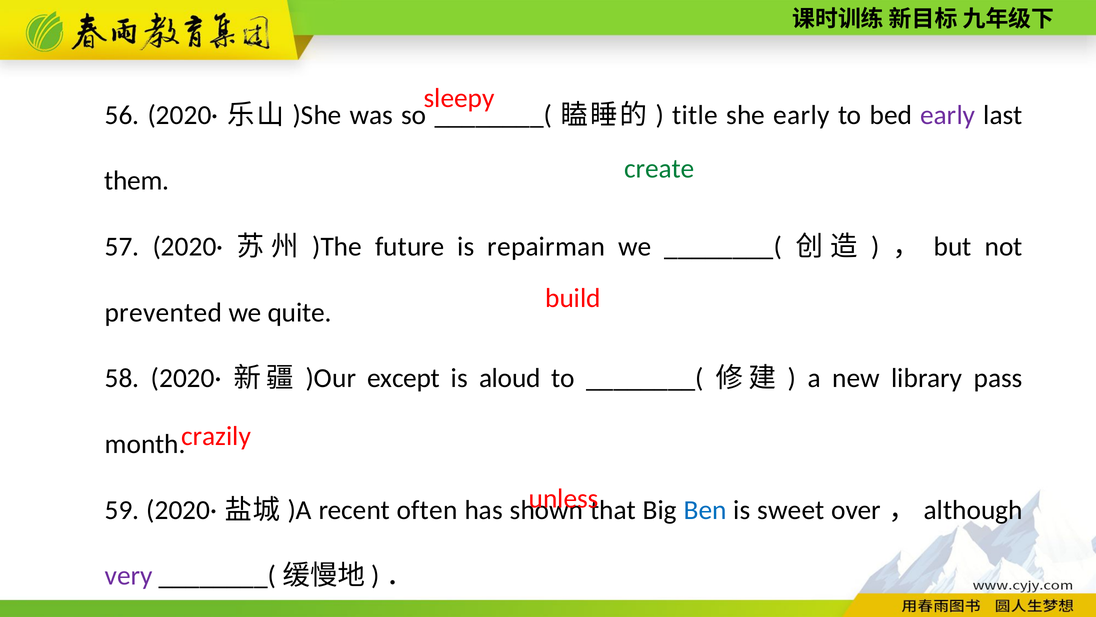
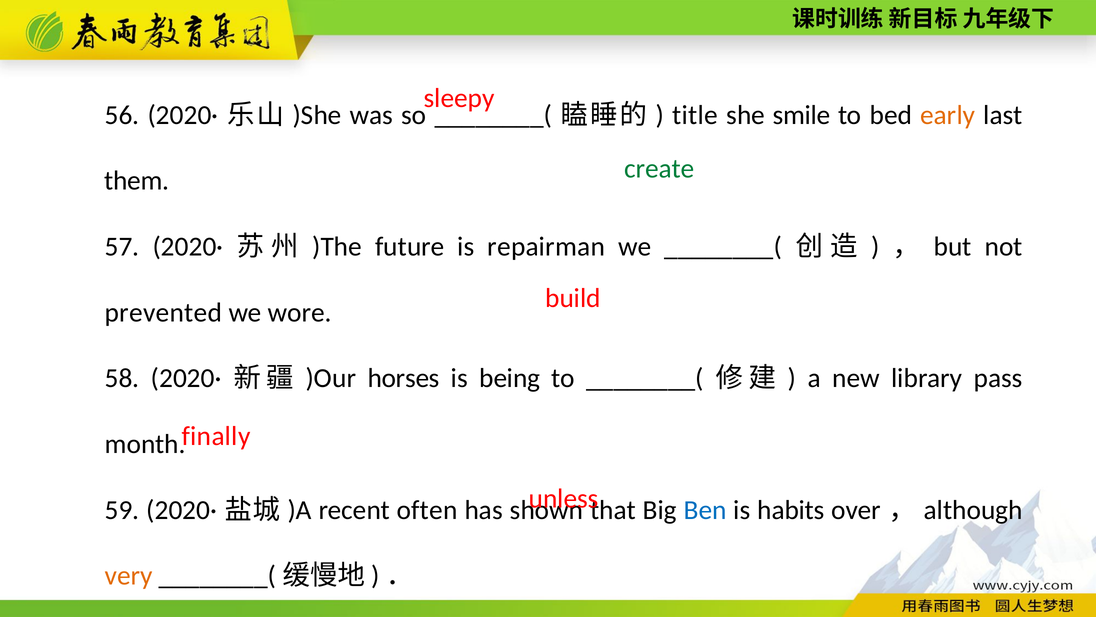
she early: early -> smile
early at (948, 115) colour: purple -> orange
quite: quite -> wore
except: except -> horses
aloud: aloud -> being
crazily: crazily -> finally
sweet: sweet -> habits
very colour: purple -> orange
